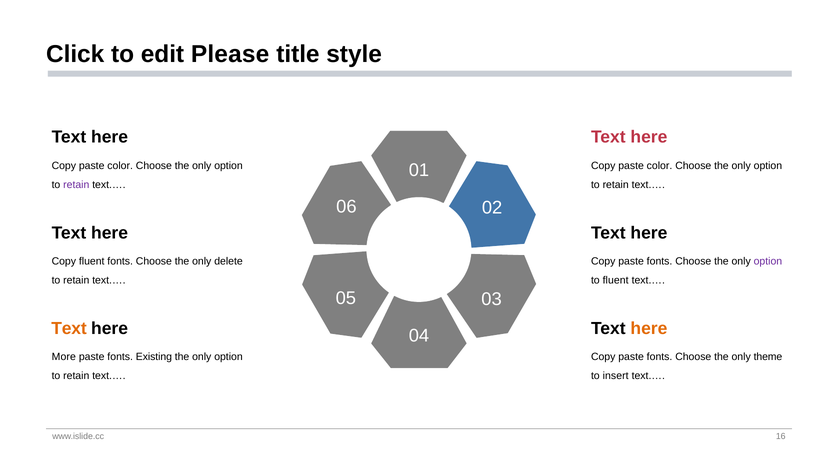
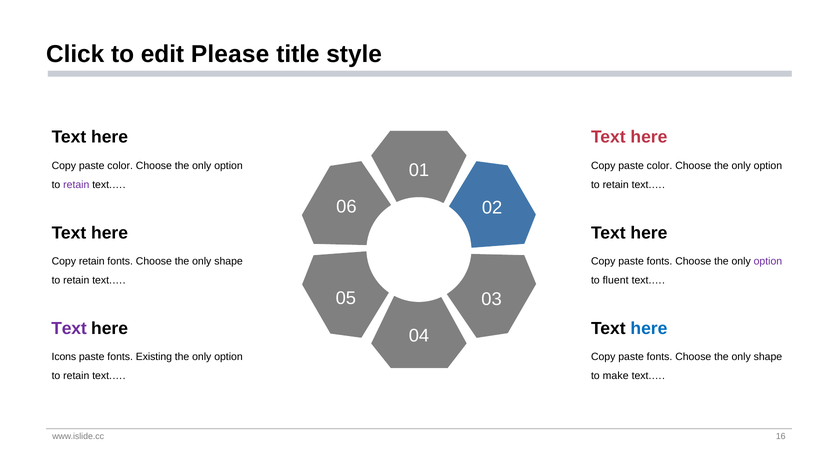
Copy fluent: fluent -> retain
delete at (229, 262): delete -> shape
Text at (69, 329) colour: orange -> purple
here at (649, 329) colour: orange -> blue
More: More -> Icons
theme at (768, 357): theme -> shape
insert: insert -> make
